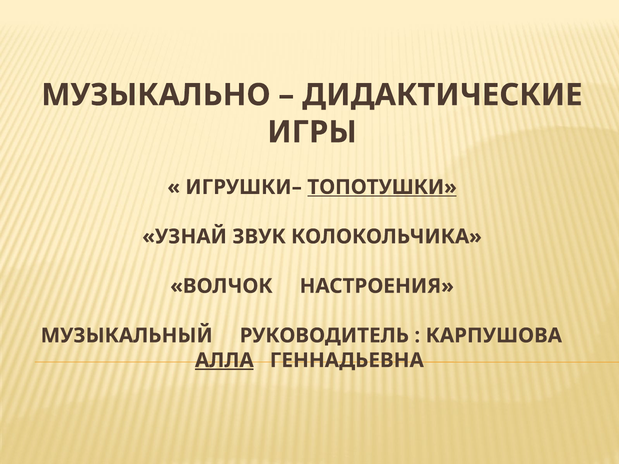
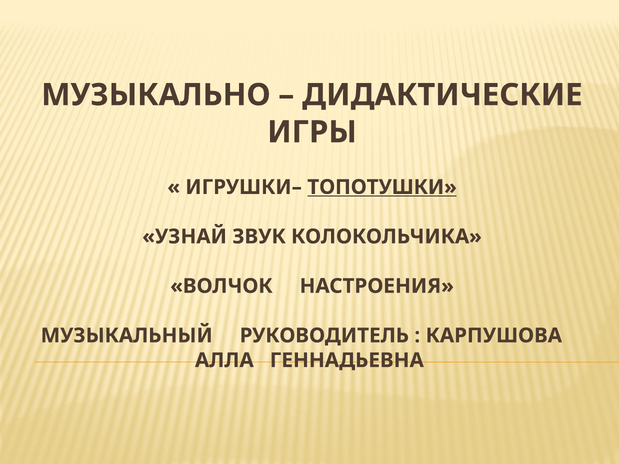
АЛЛА underline: present -> none
